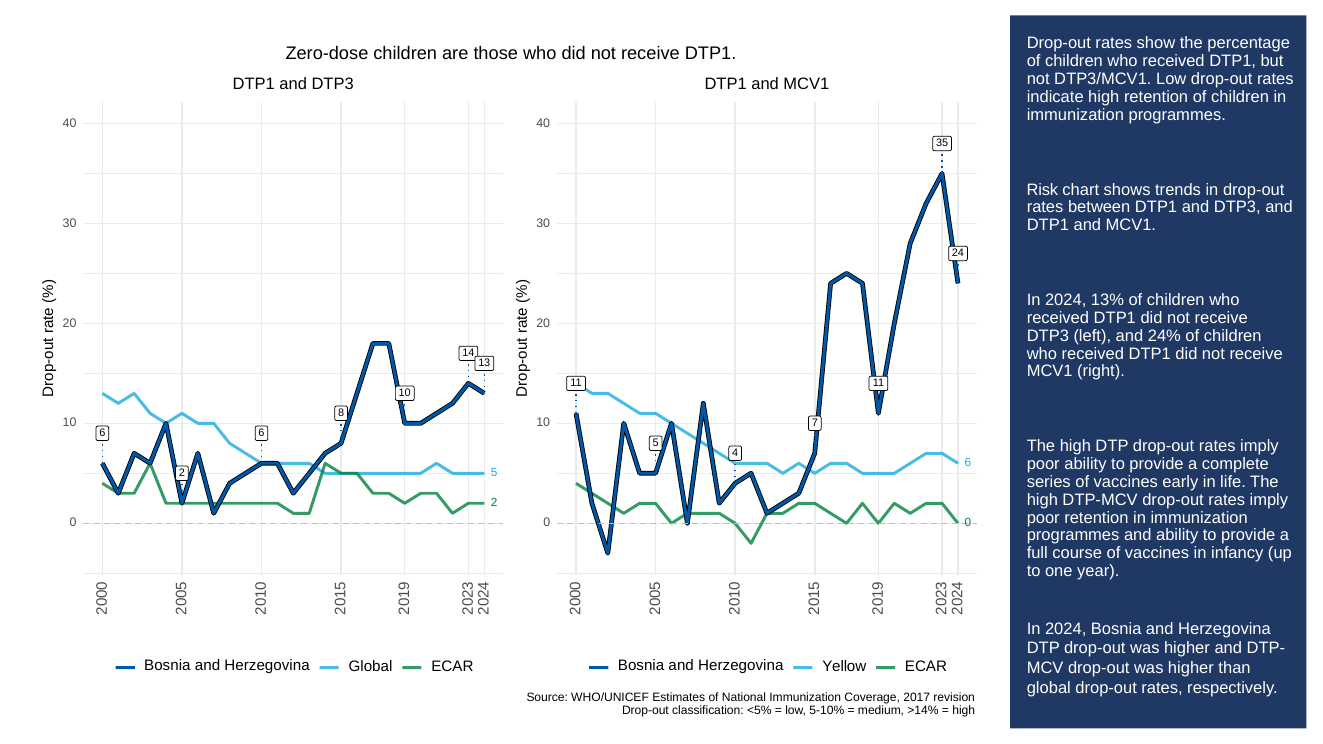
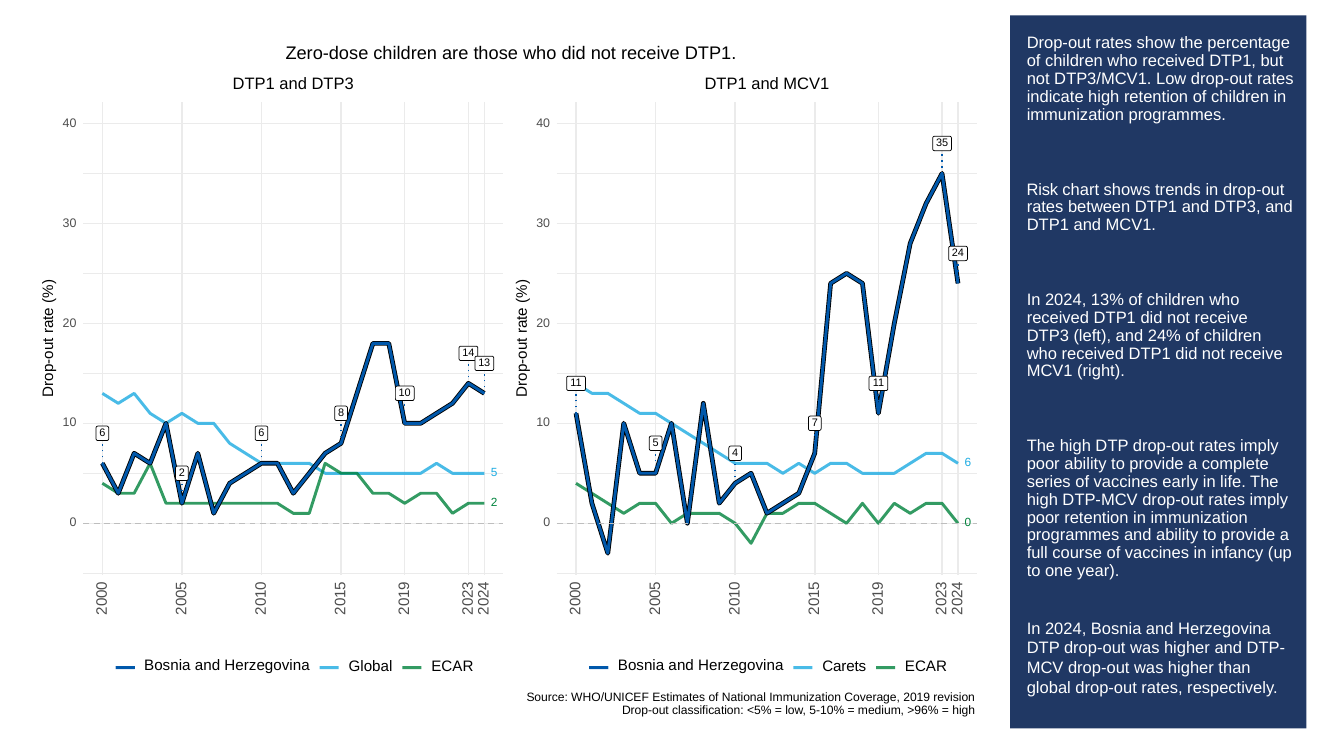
Yellow: Yellow -> Carets
2017: 2017 -> 2019
>14%: >14% -> >96%
